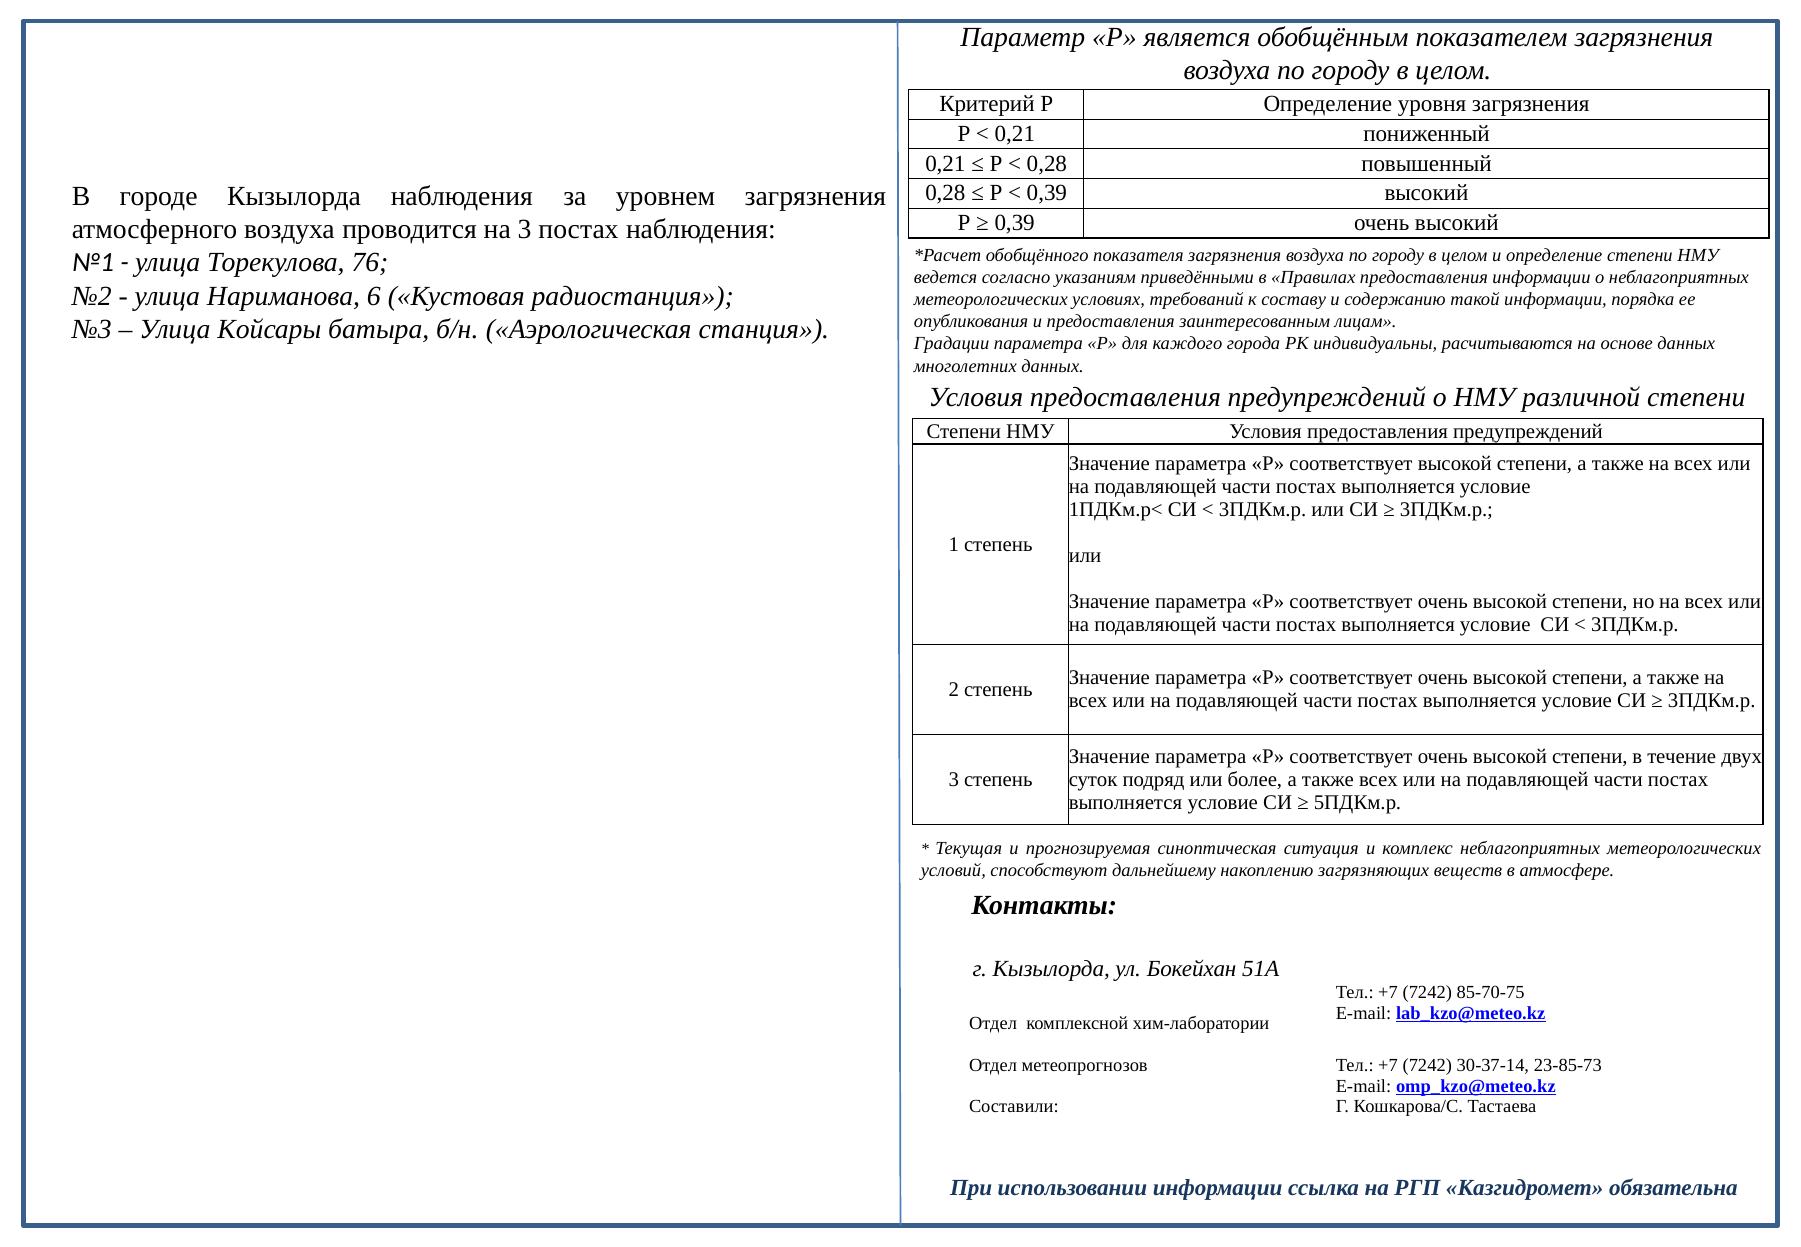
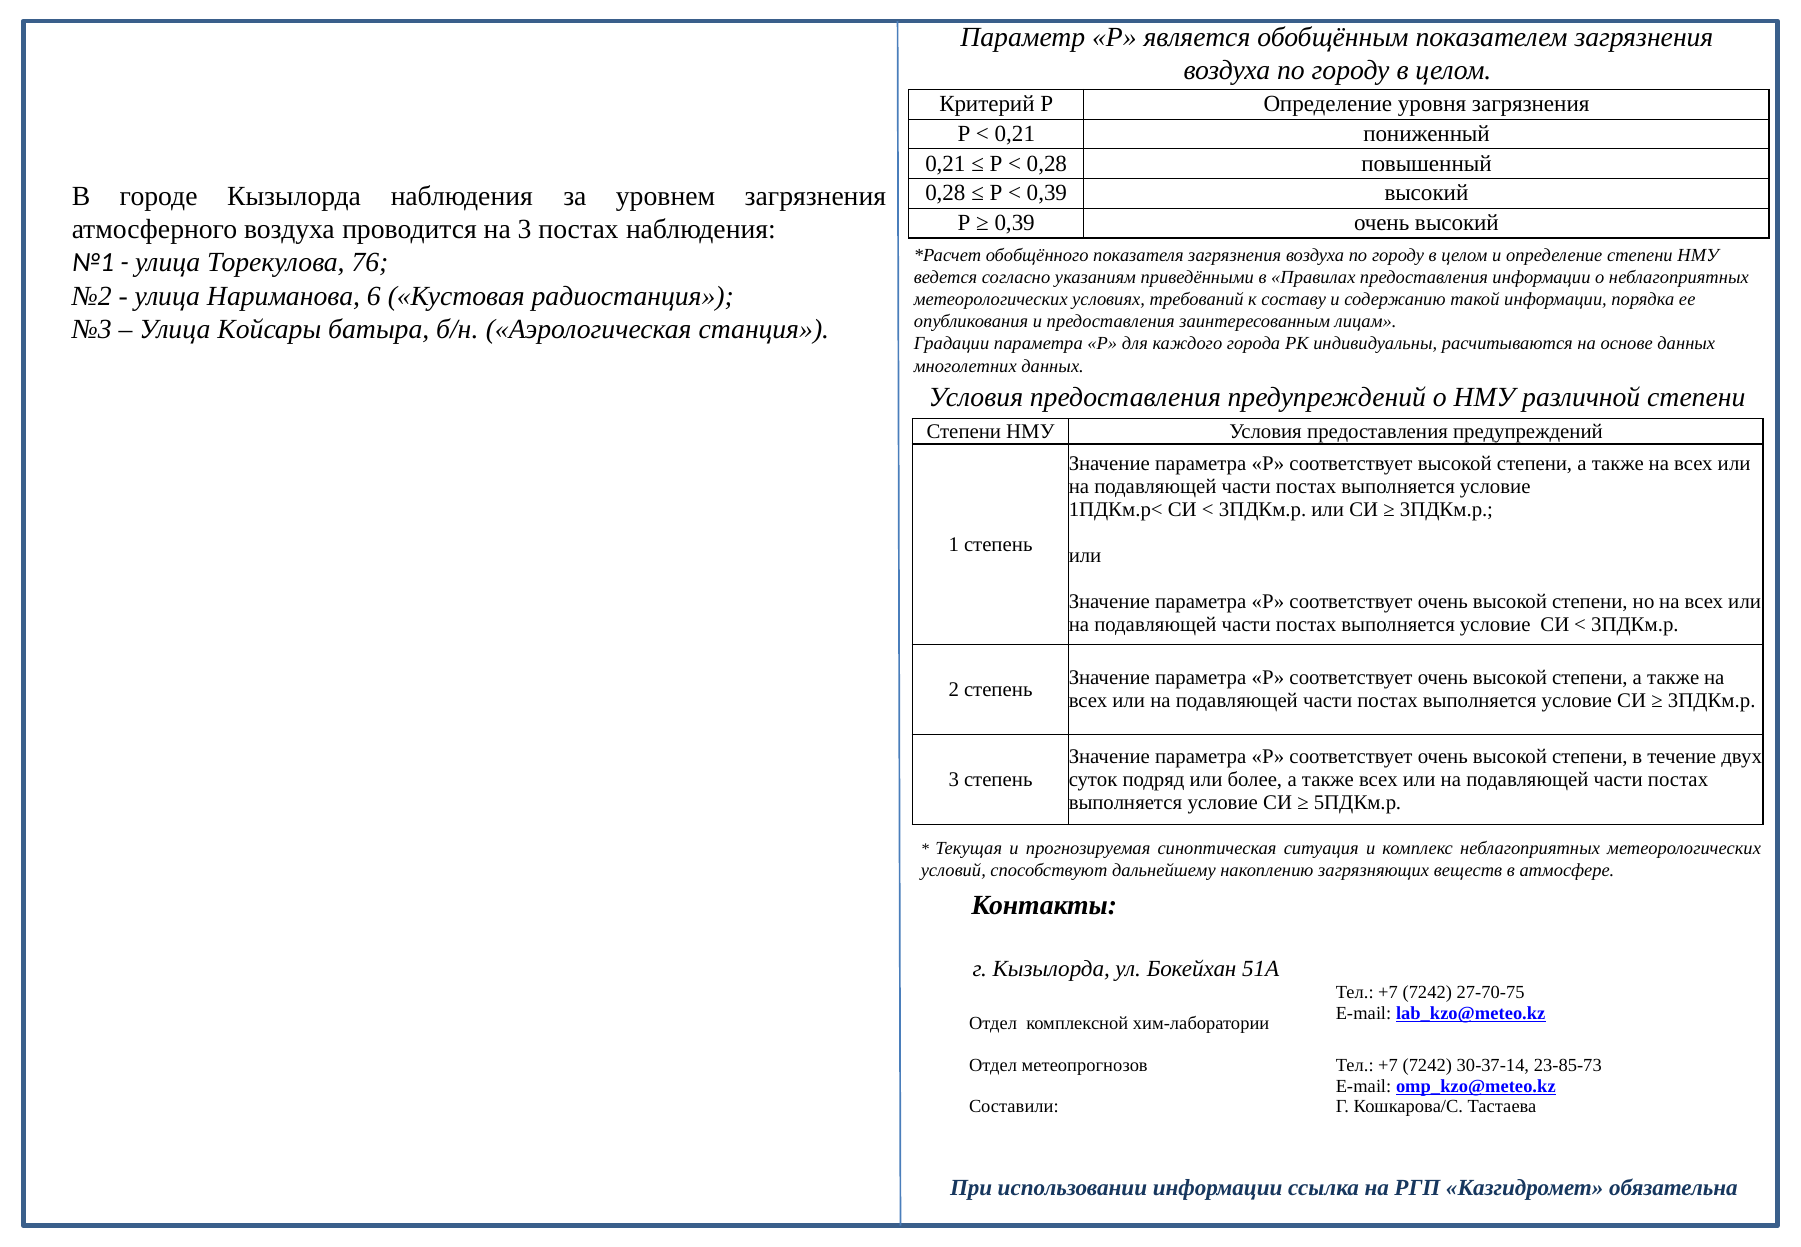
85-70-75: 85-70-75 -> 27-70-75
